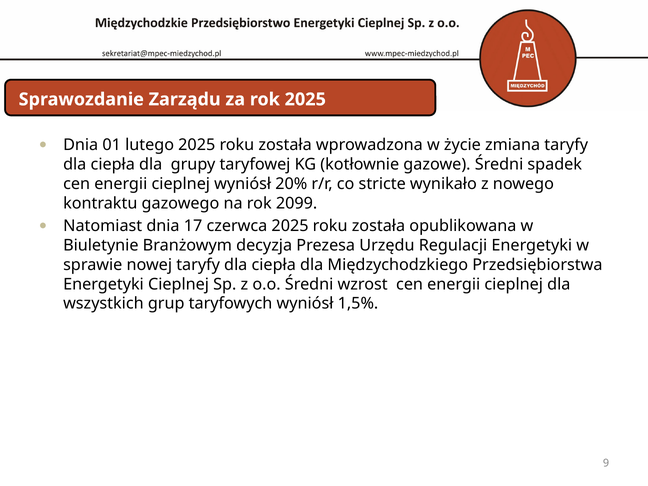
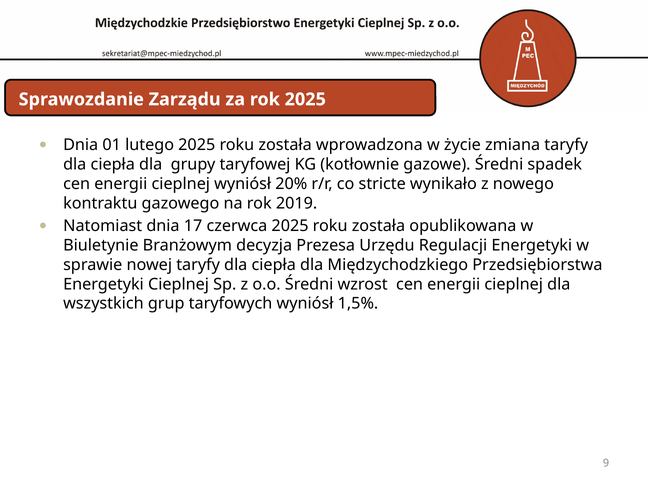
2099: 2099 -> 2019
